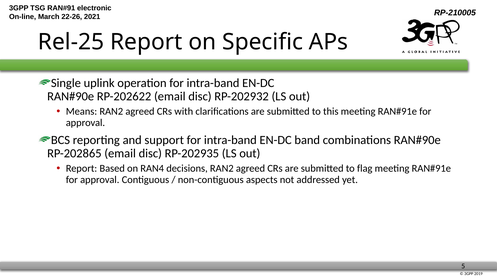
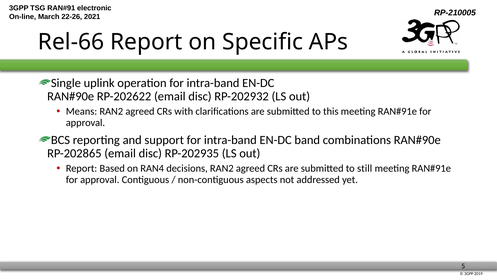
Rel-25: Rel-25 -> Rel-66
flag: flag -> still
